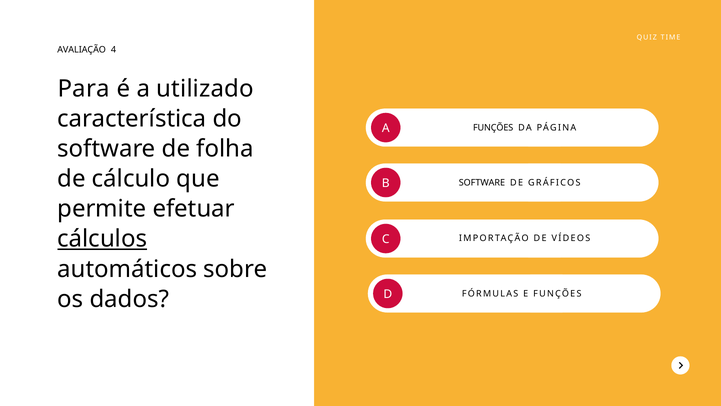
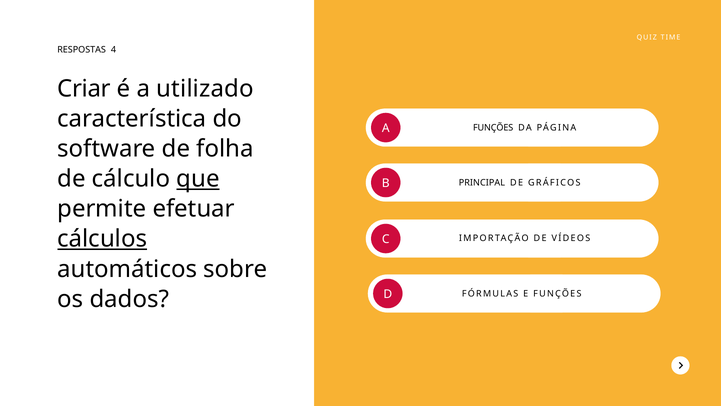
AVALIAÇÃO: AVALIAÇÃO -> RESPOSTAS
Para: Para -> Criar
que underline: none -> present
SOFTWARE at (482, 183): SOFTWARE -> PRINCIPAL
